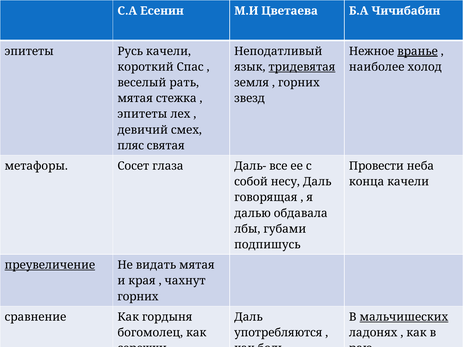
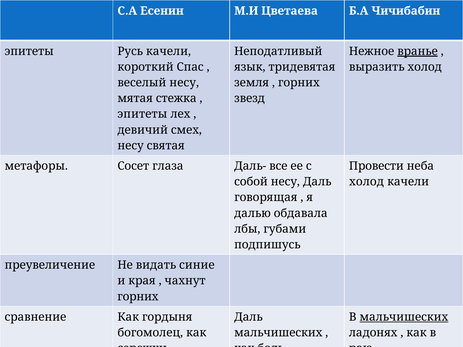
тридевятая underline: present -> none
наиболее: наиболее -> выразить
веселый рать: рать -> несу
пляс at (131, 146): пляс -> несу
конца at (367, 182): конца -> холод
преувеличение underline: present -> none
видать мятая: мятая -> синие
употребляются at (278, 333): употребляются -> мальчишеских
